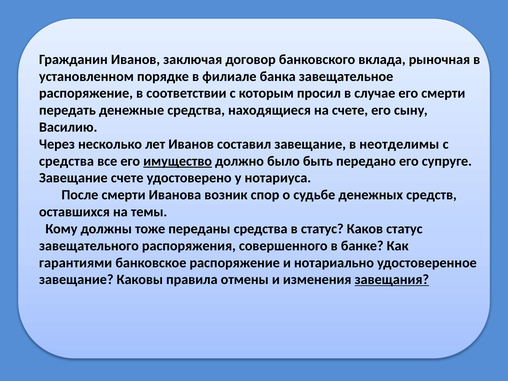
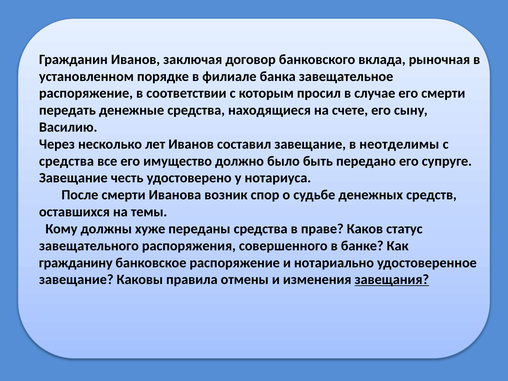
имущество underline: present -> none
Завещание счете: счете -> честь
тоже: тоже -> хуже
в статус: статус -> праве
гарантиями: гарантиями -> гражданину
